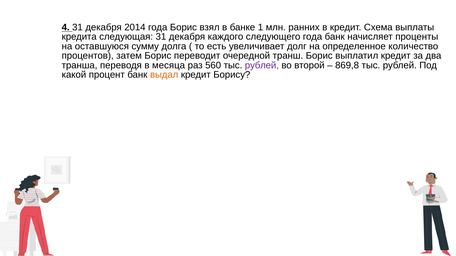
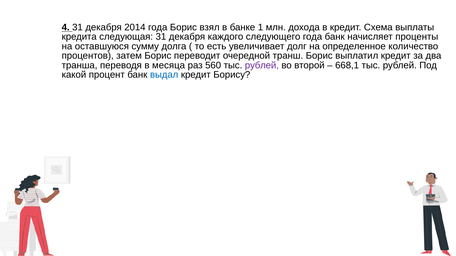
ранних: ранних -> дохода
869,8: 869,8 -> 668,1
выдал colour: orange -> blue
